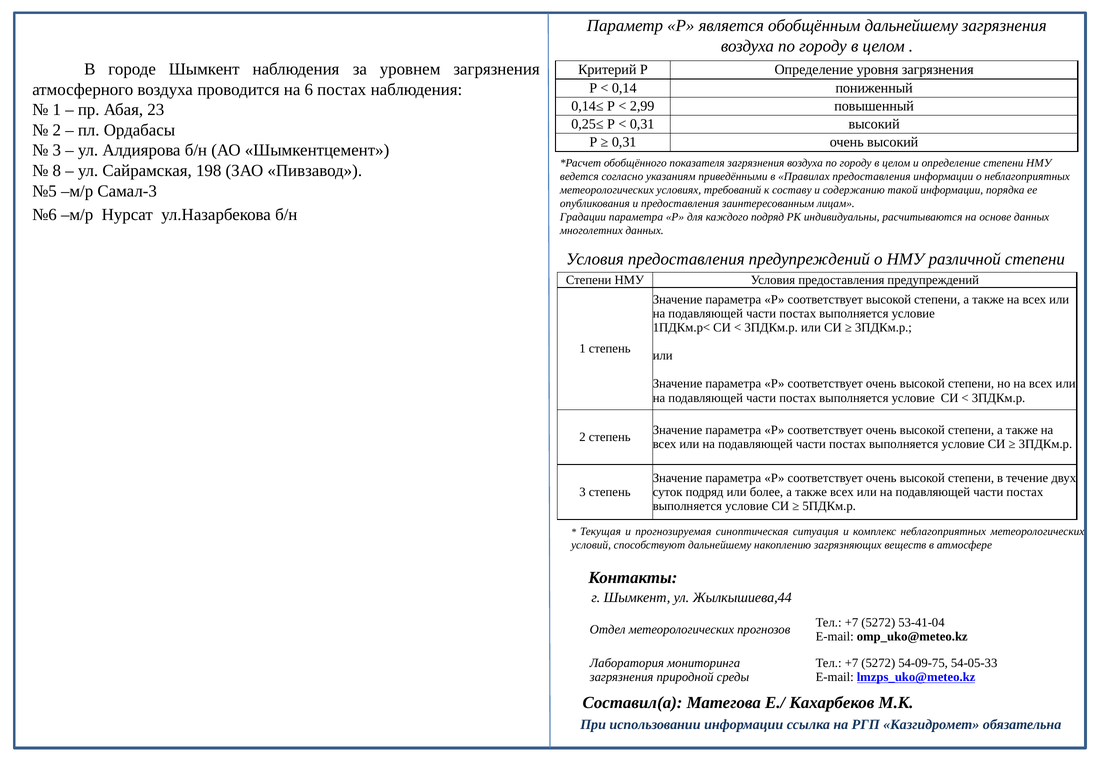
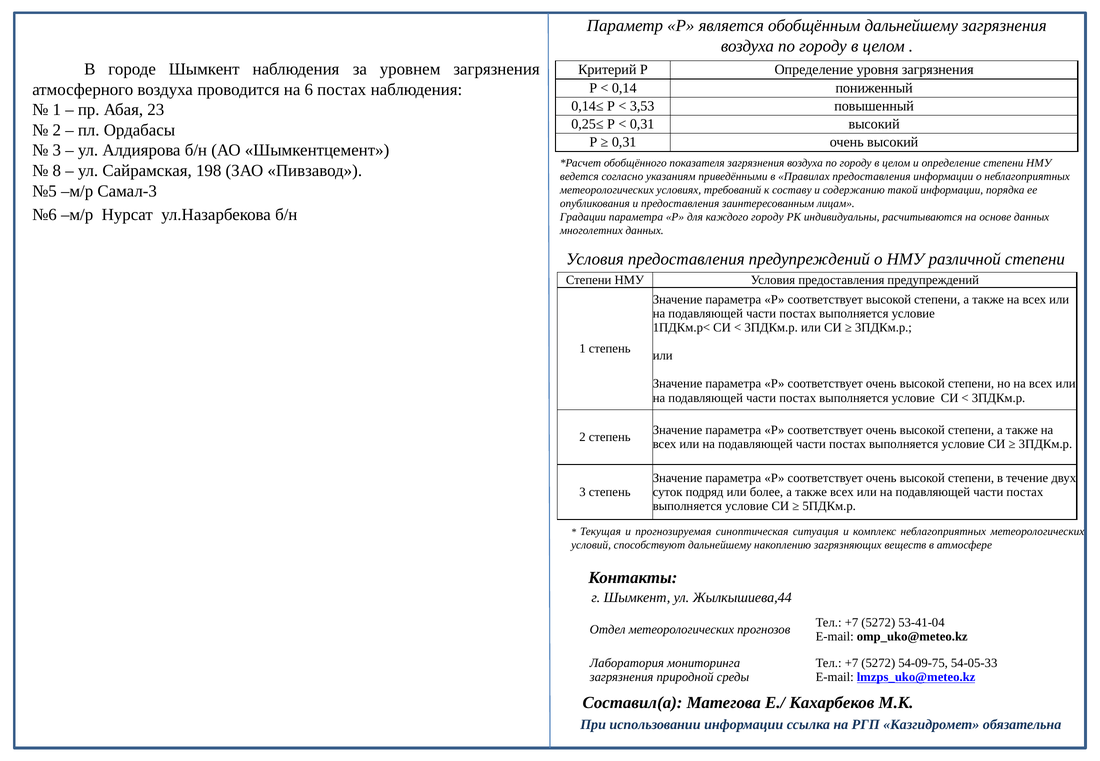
2,99: 2,99 -> 3,53
каждого подряд: подряд -> городу
